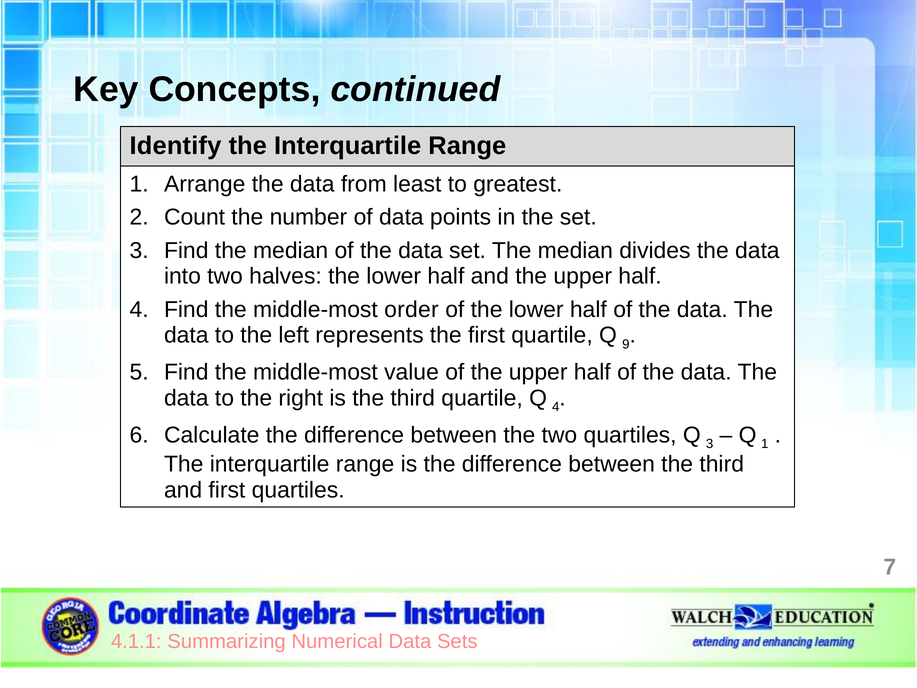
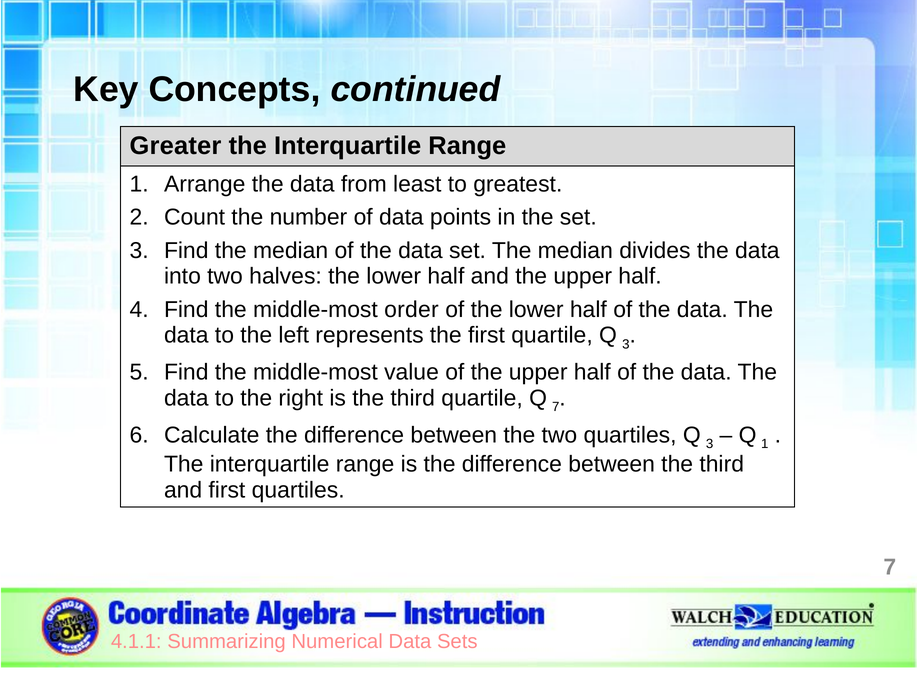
Identify: Identify -> Greater
quartile Q 9: 9 -> 3
Q 4: 4 -> 7
